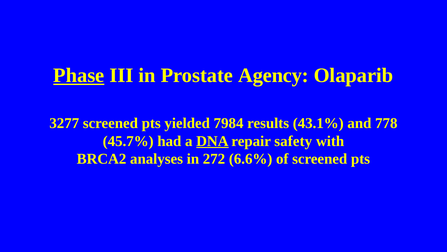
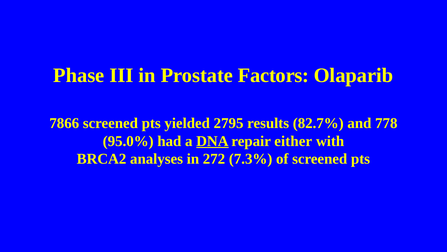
Phase underline: present -> none
Agency: Agency -> Factors
3277: 3277 -> 7866
7984: 7984 -> 2795
43.1%: 43.1% -> 82.7%
45.7%: 45.7% -> 95.0%
safety: safety -> either
6.6%: 6.6% -> 7.3%
